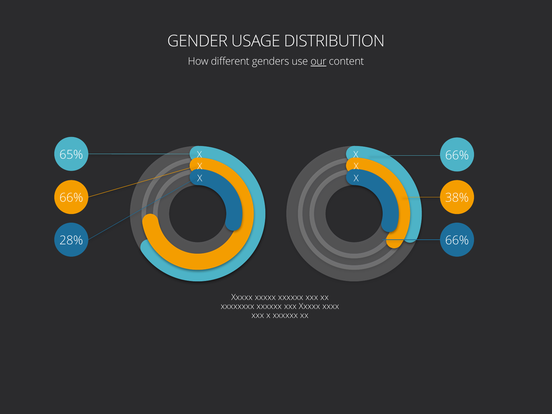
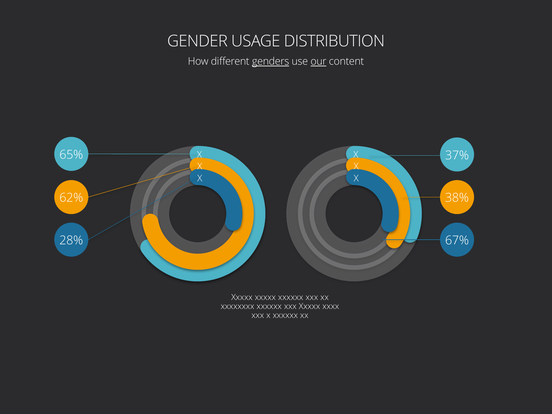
genders underline: none -> present
66% at (457, 155): 66% -> 37%
66% at (71, 198): 66% -> 62%
66% at (457, 240): 66% -> 67%
